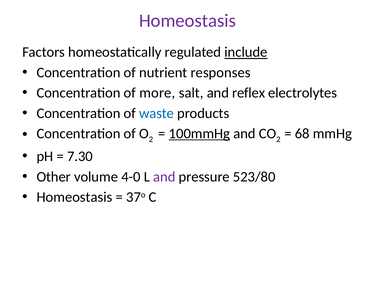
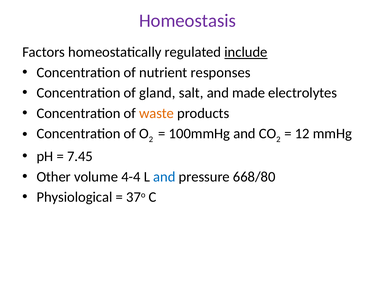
more: more -> gland
reflex: reflex -> made
waste colour: blue -> orange
100mmHg underline: present -> none
68: 68 -> 12
7.30: 7.30 -> 7.45
4-0: 4-0 -> 4-4
and at (164, 177) colour: purple -> blue
523/80: 523/80 -> 668/80
Homeostasis at (74, 197): Homeostasis -> Physiological
